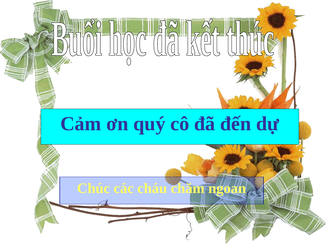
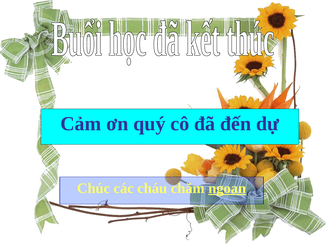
ngoan underline: none -> present
